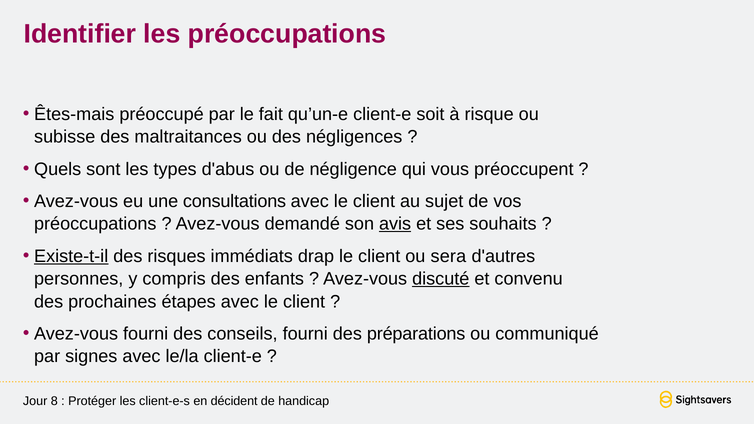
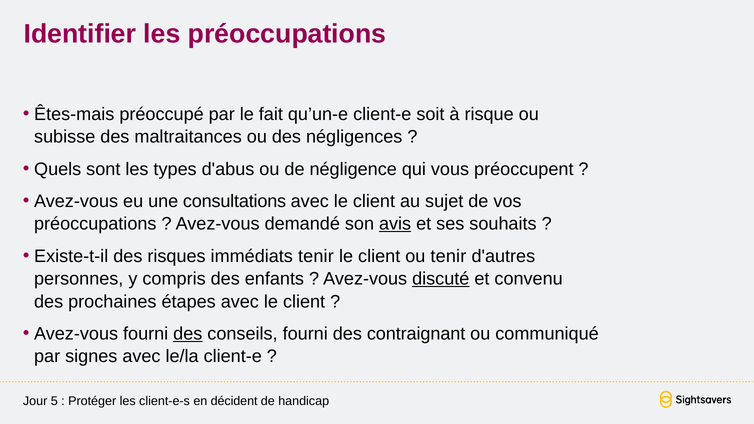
Existe-t-il underline: present -> none
immédiats drap: drap -> tenir
ou sera: sera -> tenir
des at (188, 334) underline: none -> present
préparations: préparations -> contraignant
8: 8 -> 5
